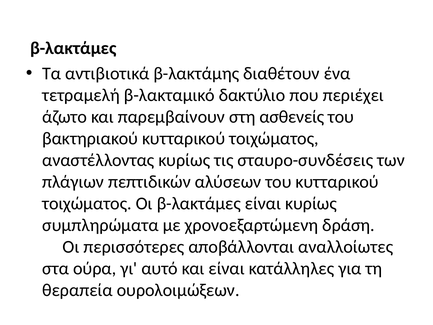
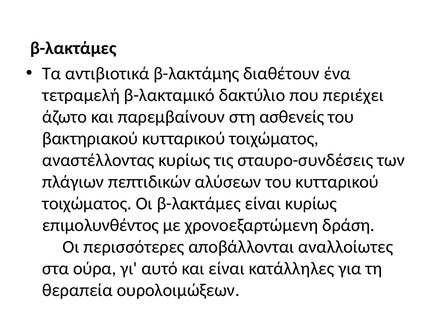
συμπληρώματα: συμπληρώματα -> επιμολυνθέντος
